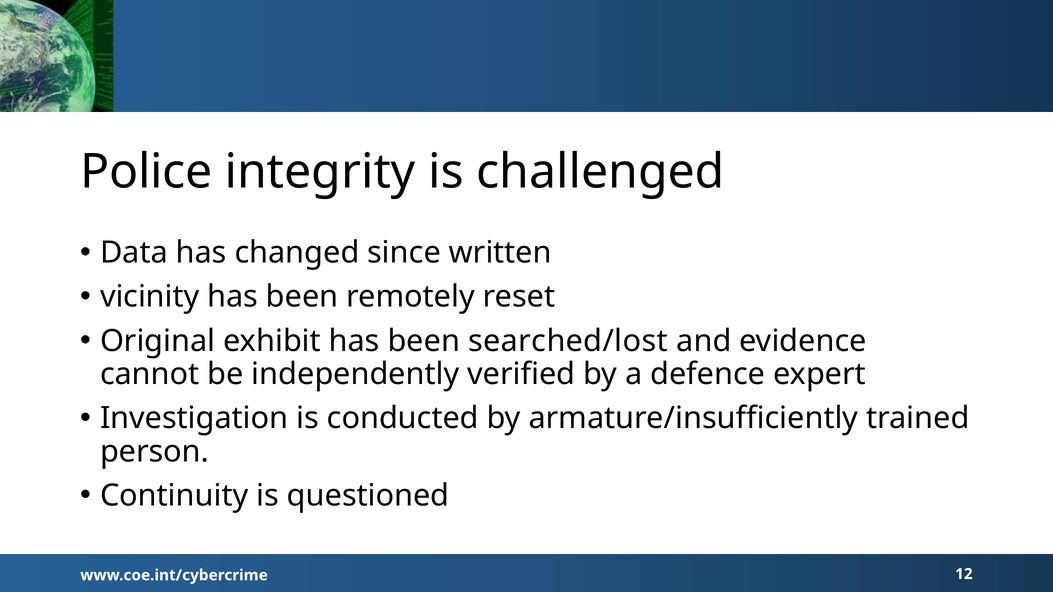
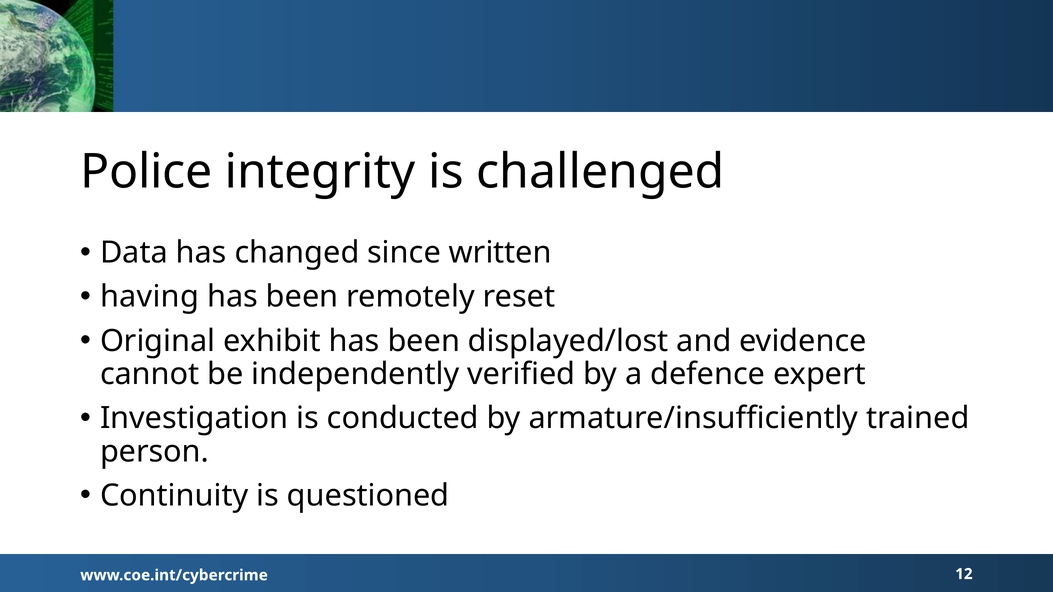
vicinity: vicinity -> having
searched/lost: searched/lost -> displayed/lost
